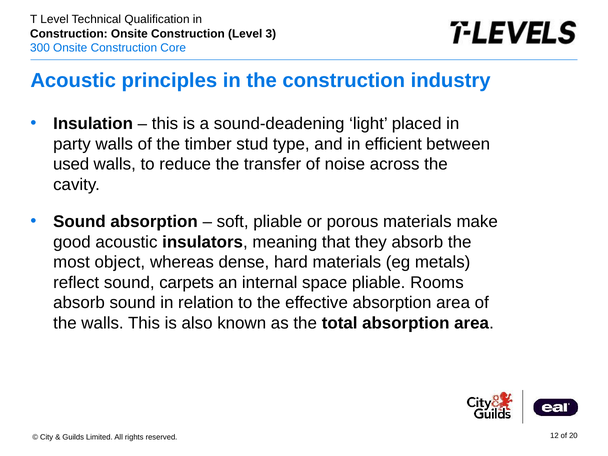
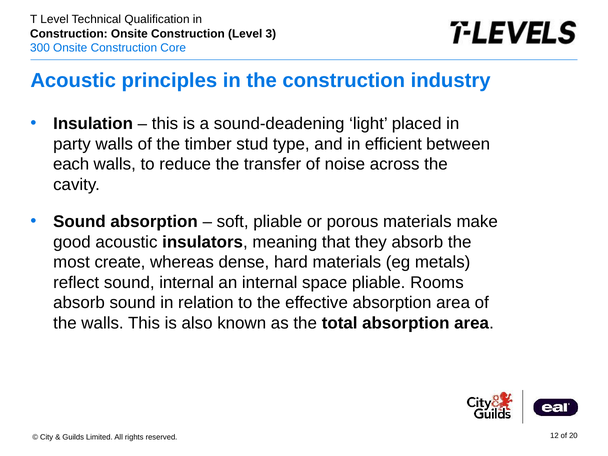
used: used -> each
object: object -> create
sound carpets: carpets -> internal
